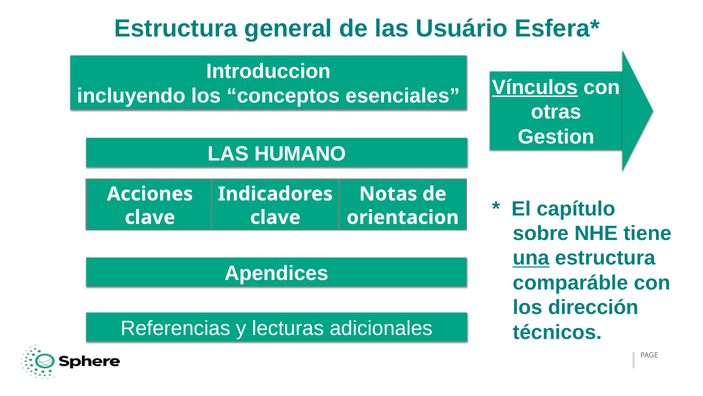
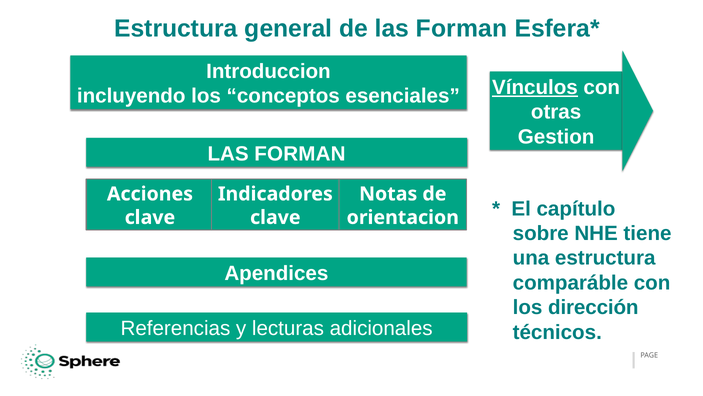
de las Usuário: Usuário -> Forman
HUMANO at (300, 154): HUMANO -> FORMAN
una underline: present -> none
